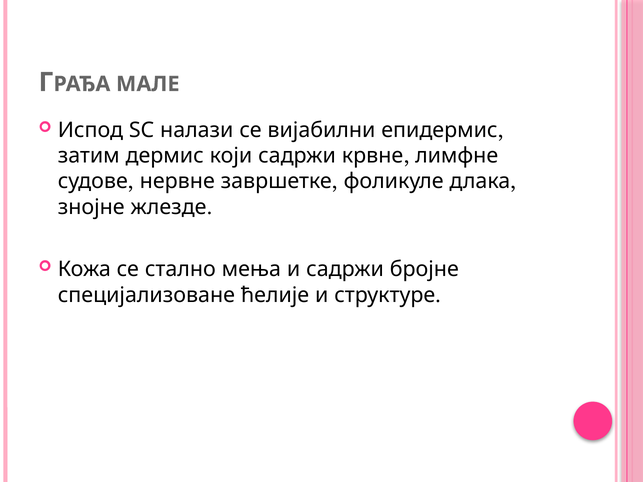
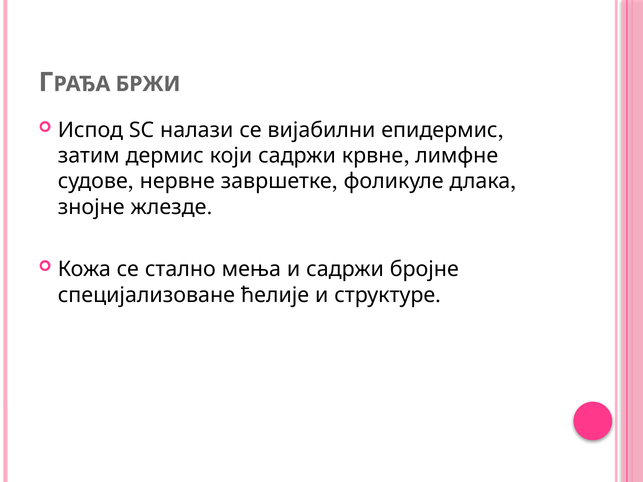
МАЛЕ: МАЛЕ -> БРЖИ
